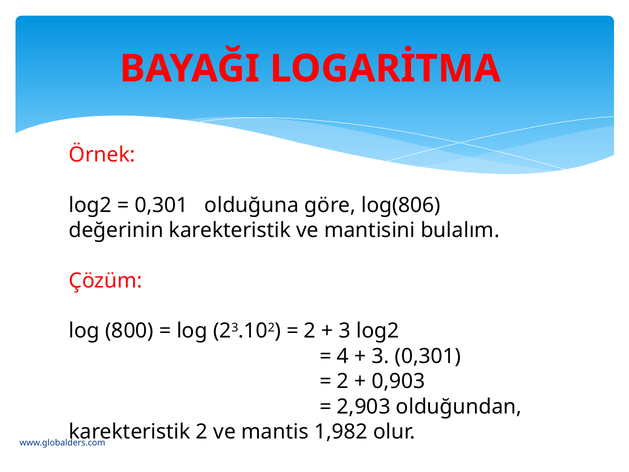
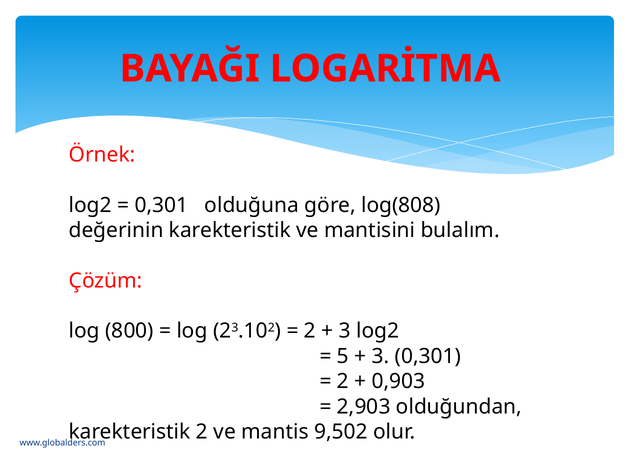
log(806: log(806 -> log(808
4: 4 -> 5
1,982: 1,982 -> 9,502
